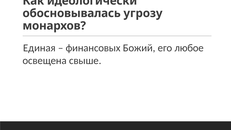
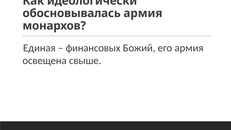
обосновывалась угрозу: угрозу -> армия
его любое: любое -> армия
